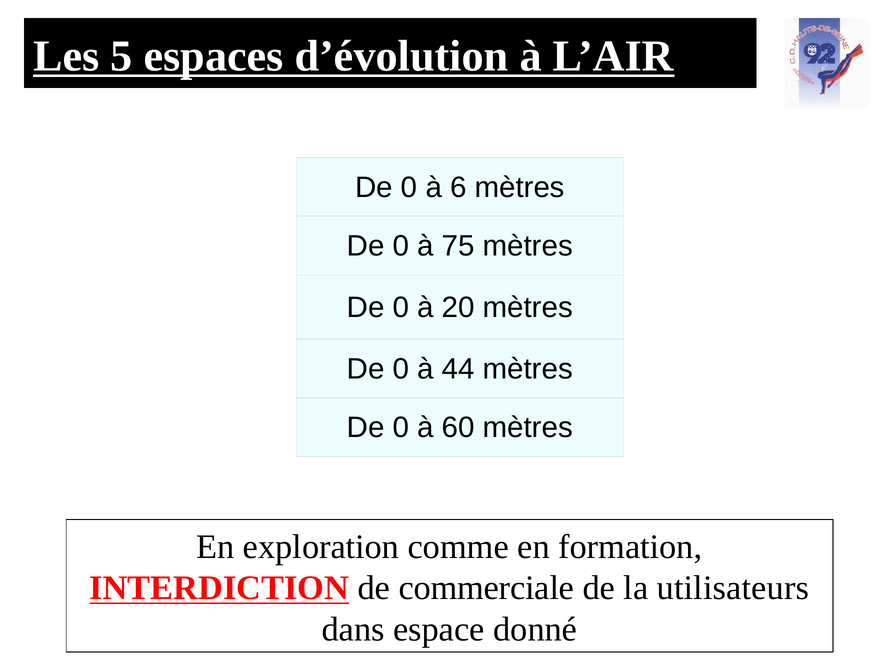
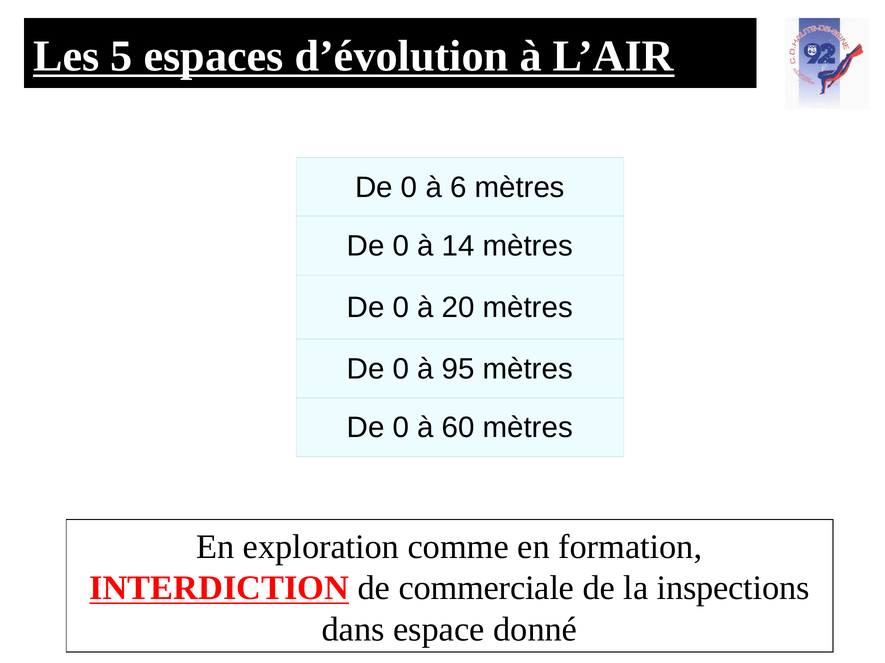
75: 75 -> 14
44: 44 -> 95
utilisateurs: utilisateurs -> inspections
